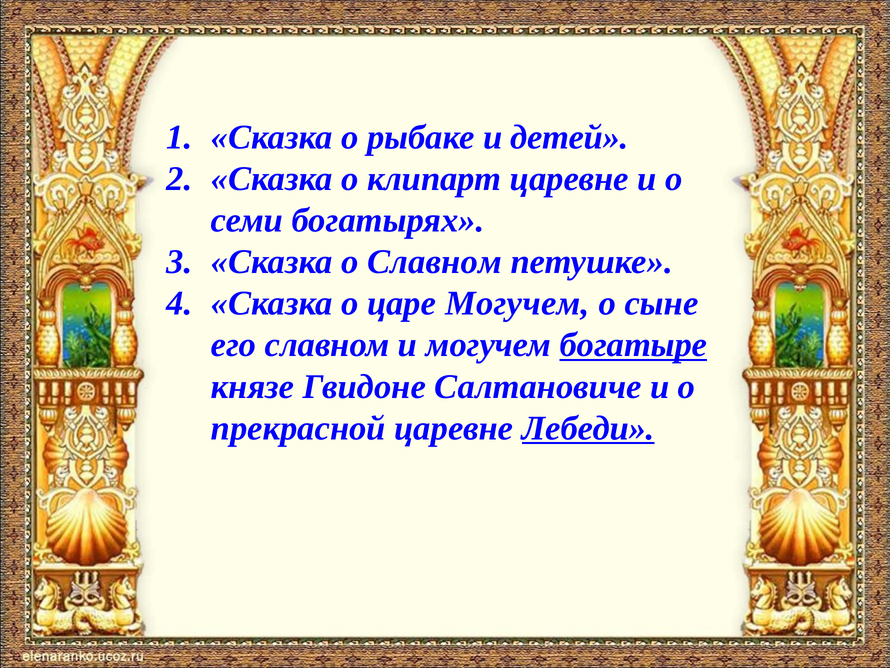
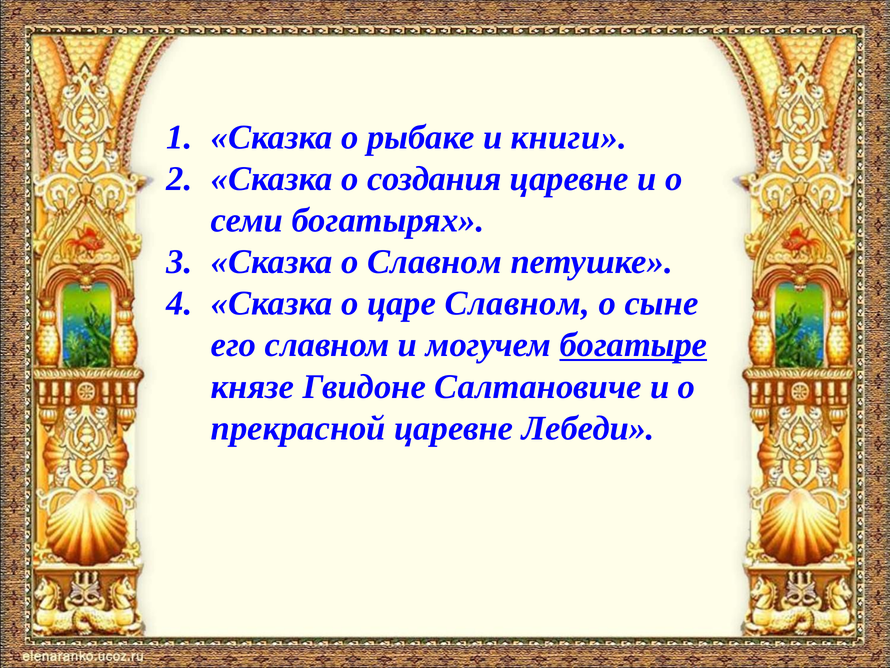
детей: детей -> книги
клипарт: клипарт -> создания
царе Могучем: Могучем -> Славном
Лебеди underline: present -> none
